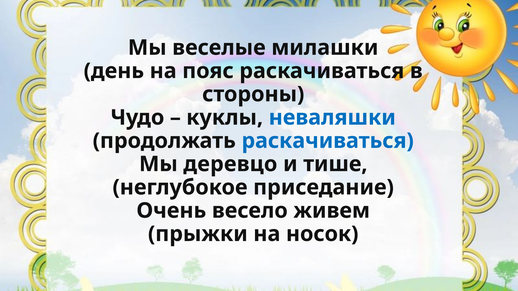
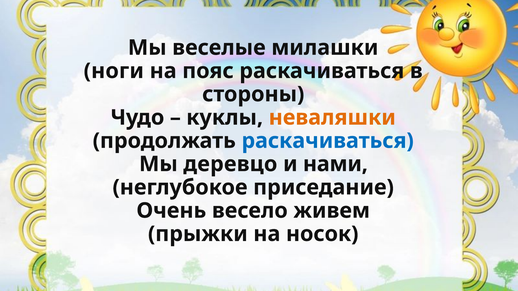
день: день -> ноги
неваляшки colour: blue -> orange
тише: тише -> нами
